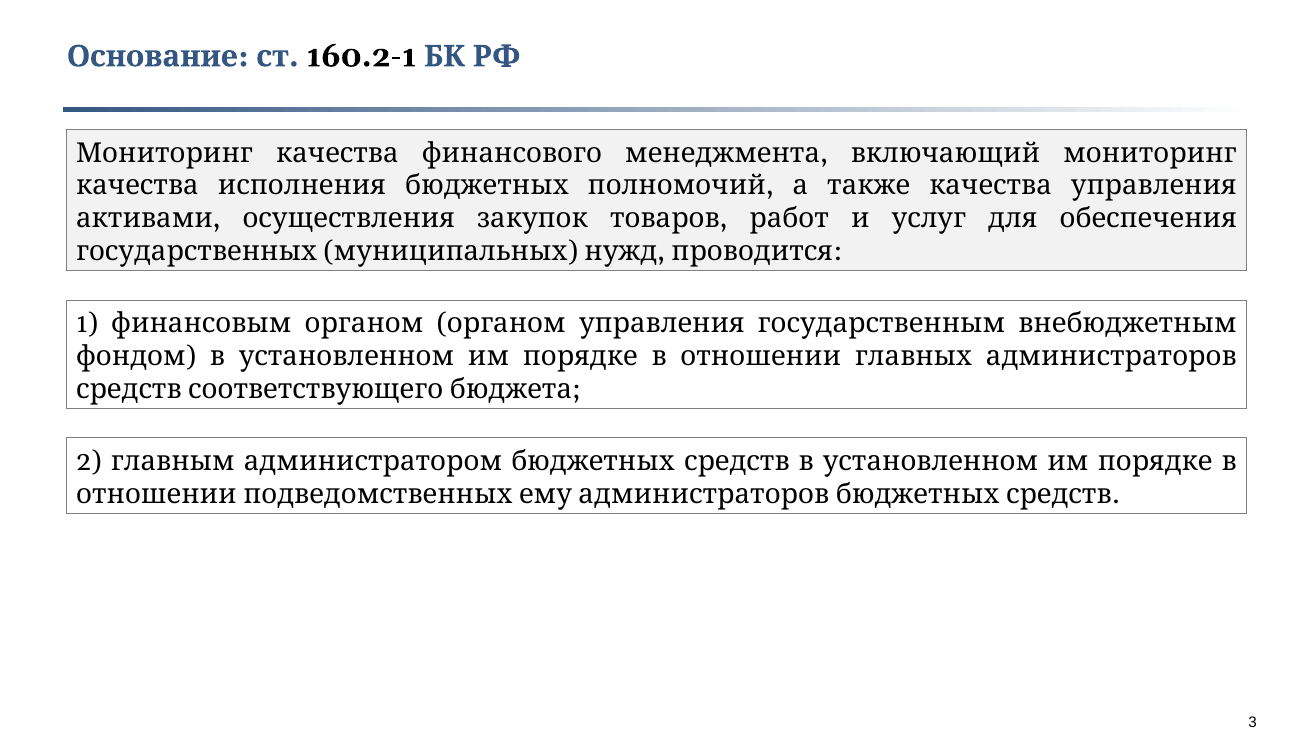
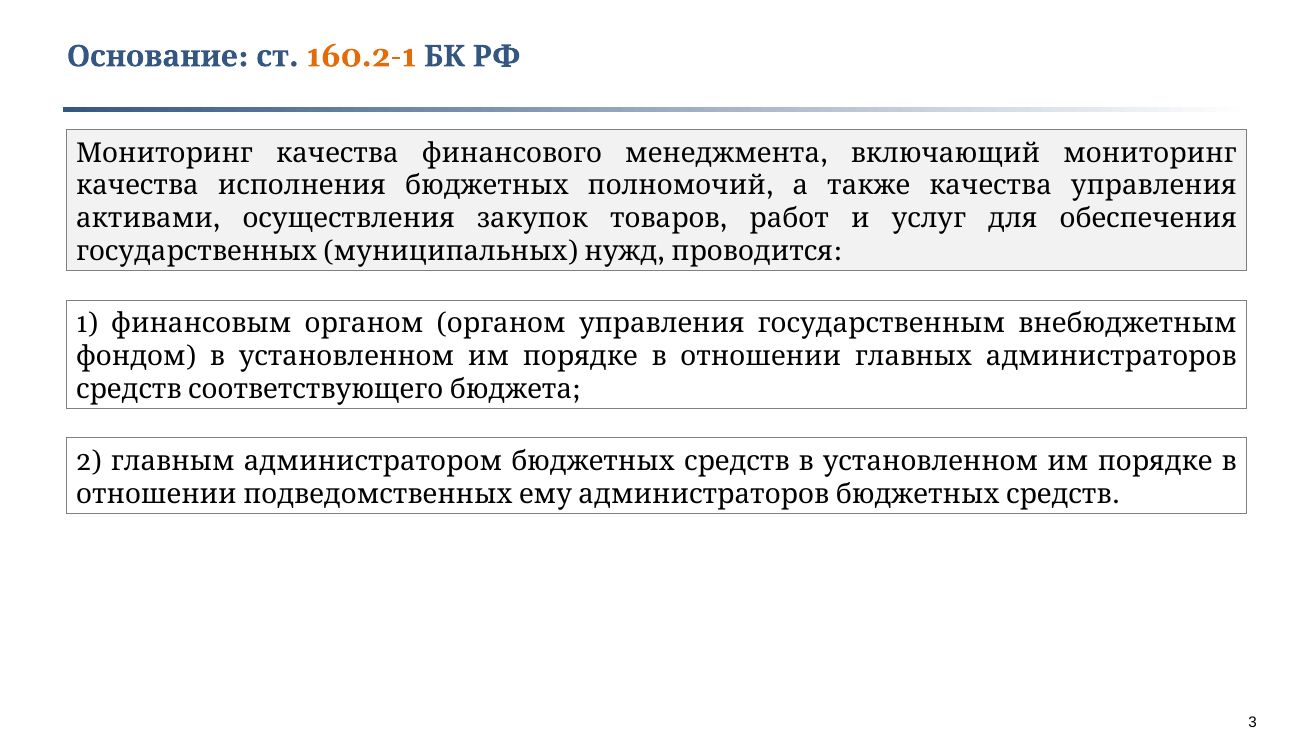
160.2-1 colour: black -> orange
